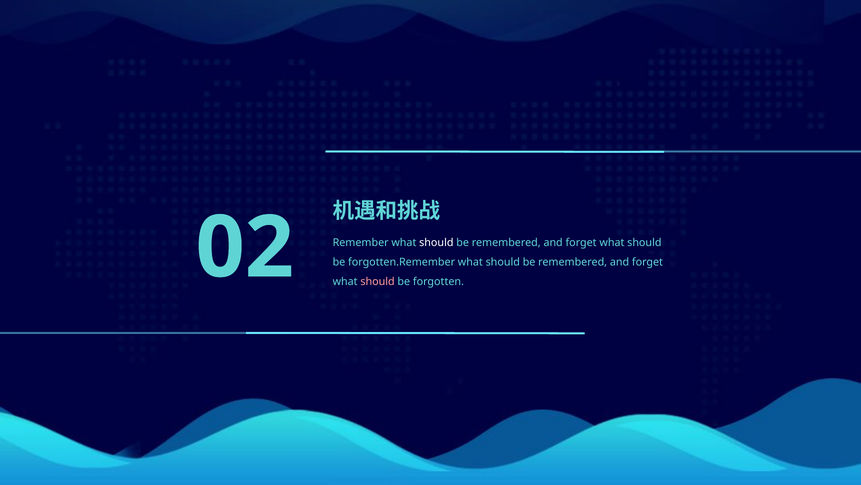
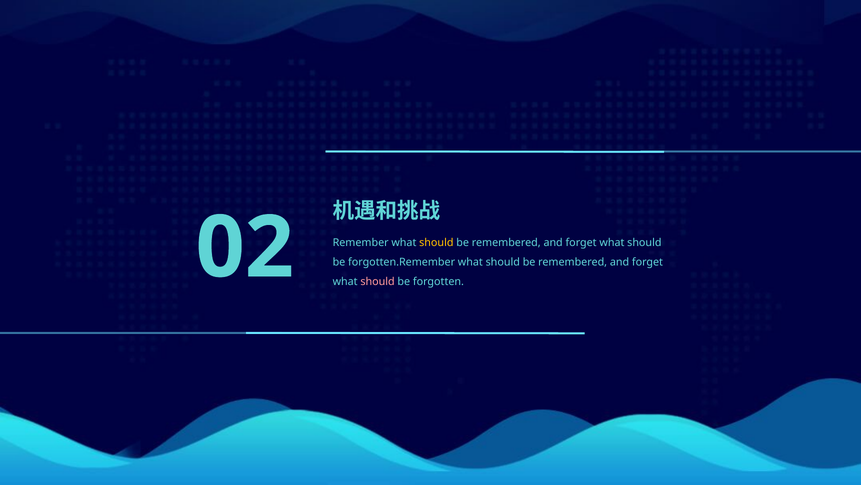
should at (436, 243) colour: white -> yellow
